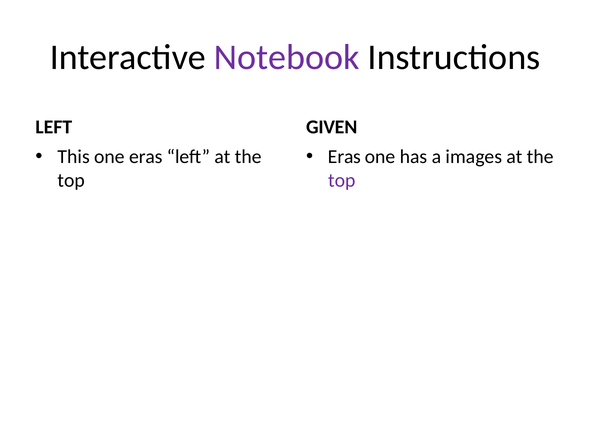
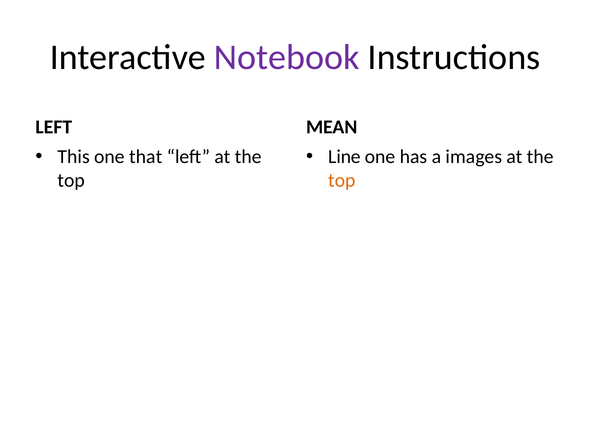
GIVEN: GIVEN -> MEAN
one eras: eras -> that
Eras at (344, 157): Eras -> Line
top at (342, 180) colour: purple -> orange
